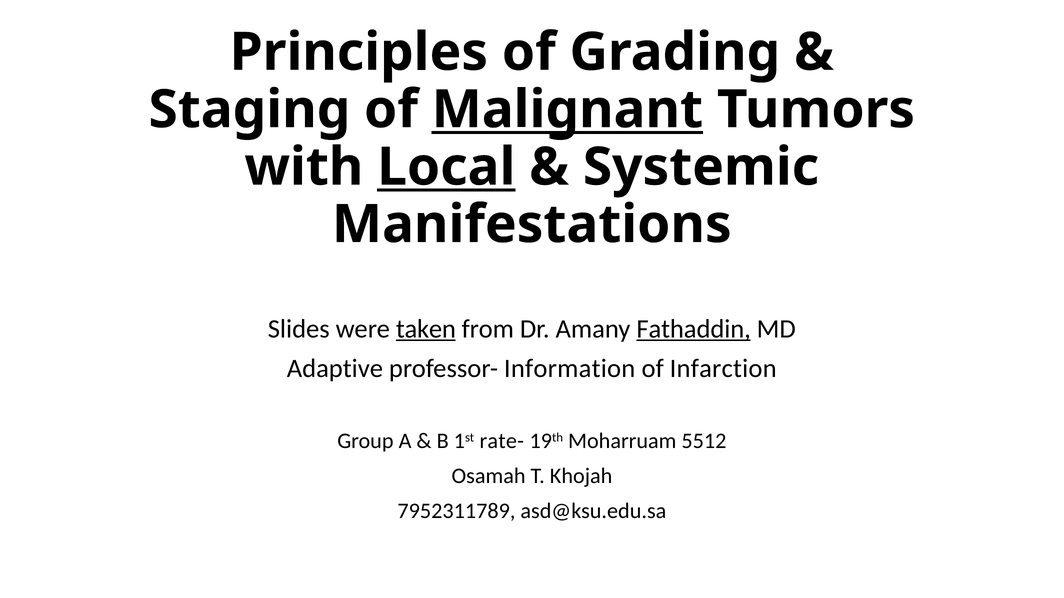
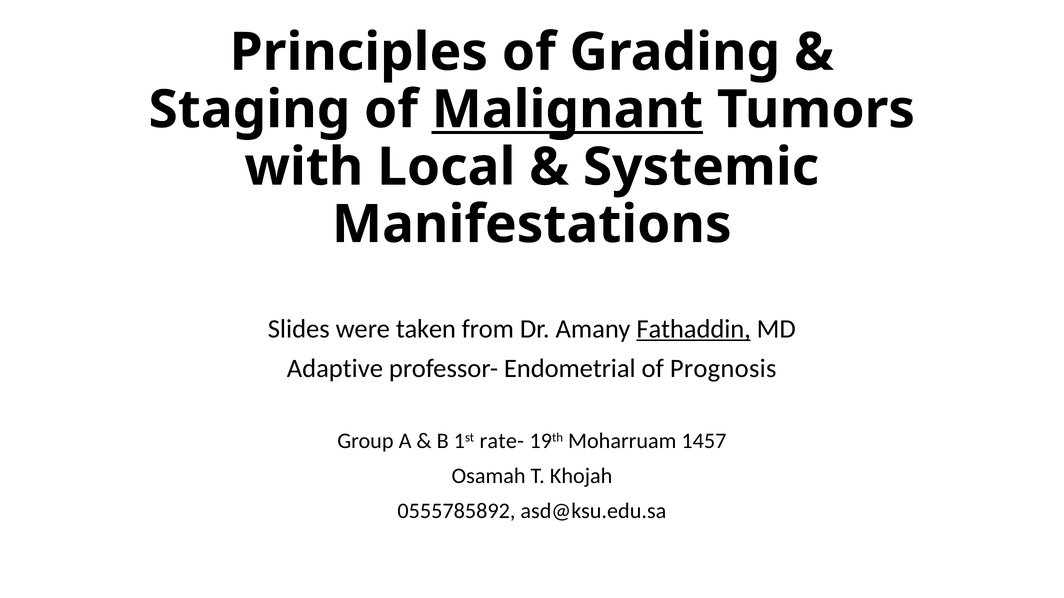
Local underline: present -> none
taken underline: present -> none
Information: Information -> Endometrial
Infarction: Infarction -> Prognosis
5512: 5512 -> 1457
7952311789: 7952311789 -> 0555785892
